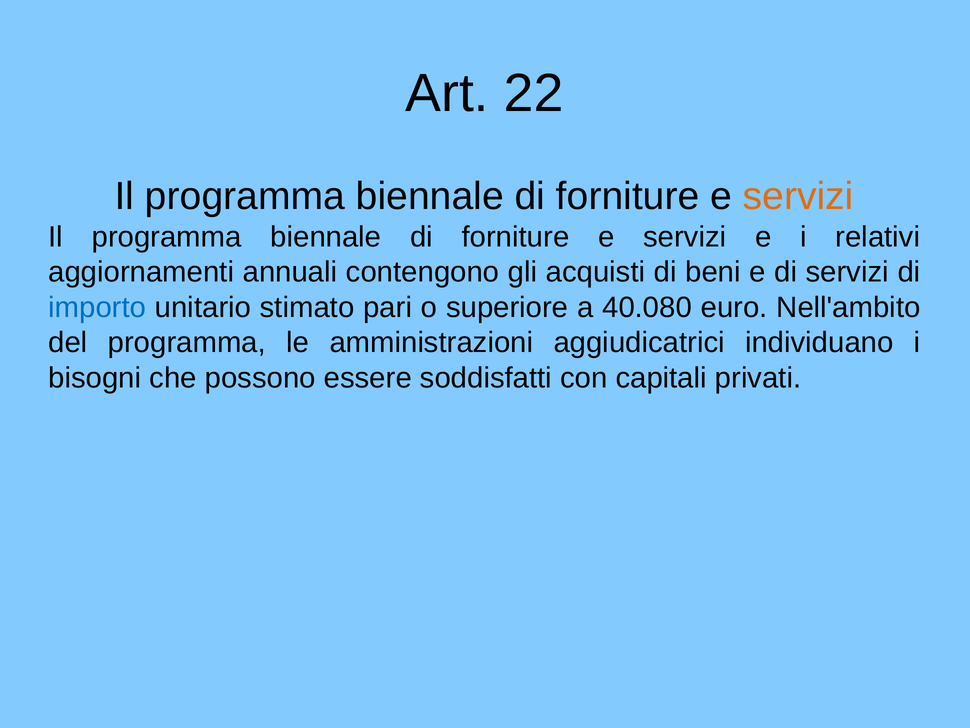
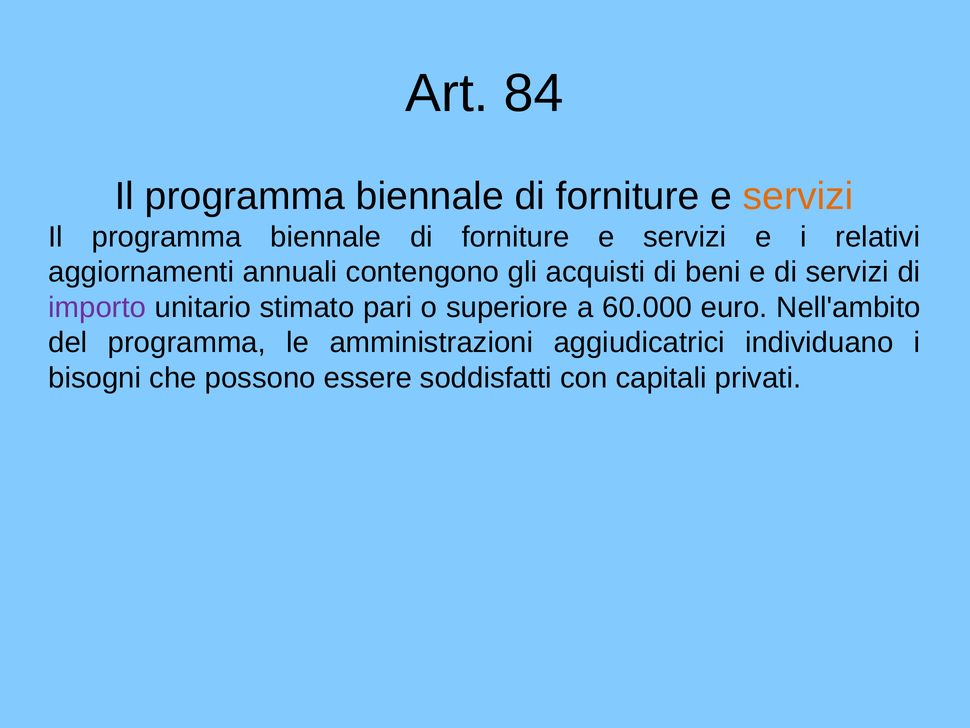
22: 22 -> 84
importo colour: blue -> purple
40.080: 40.080 -> 60.000
